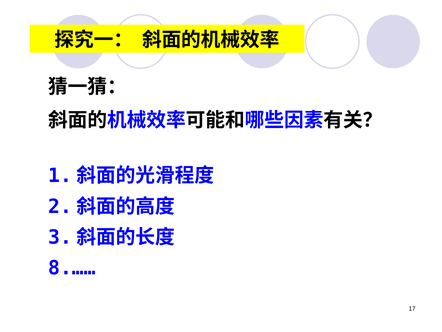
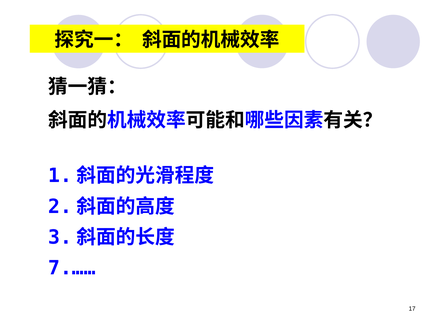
8.……: 8.…… -> 7.……
